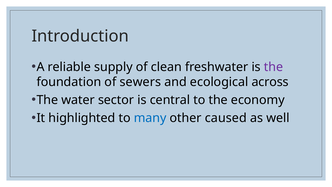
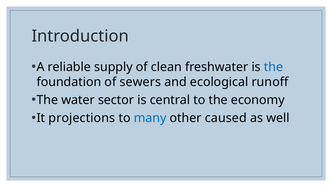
the at (274, 67) colour: purple -> blue
across: across -> runoff
highlighted: highlighted -> projections
